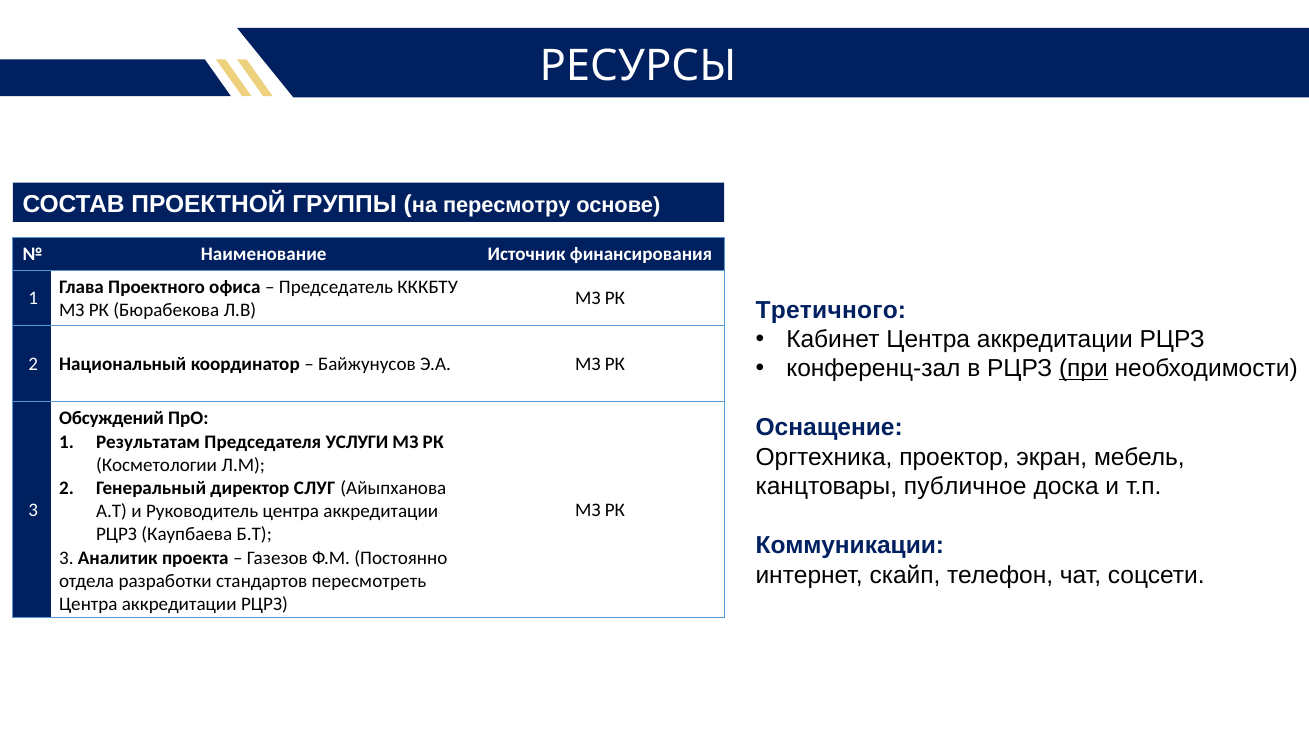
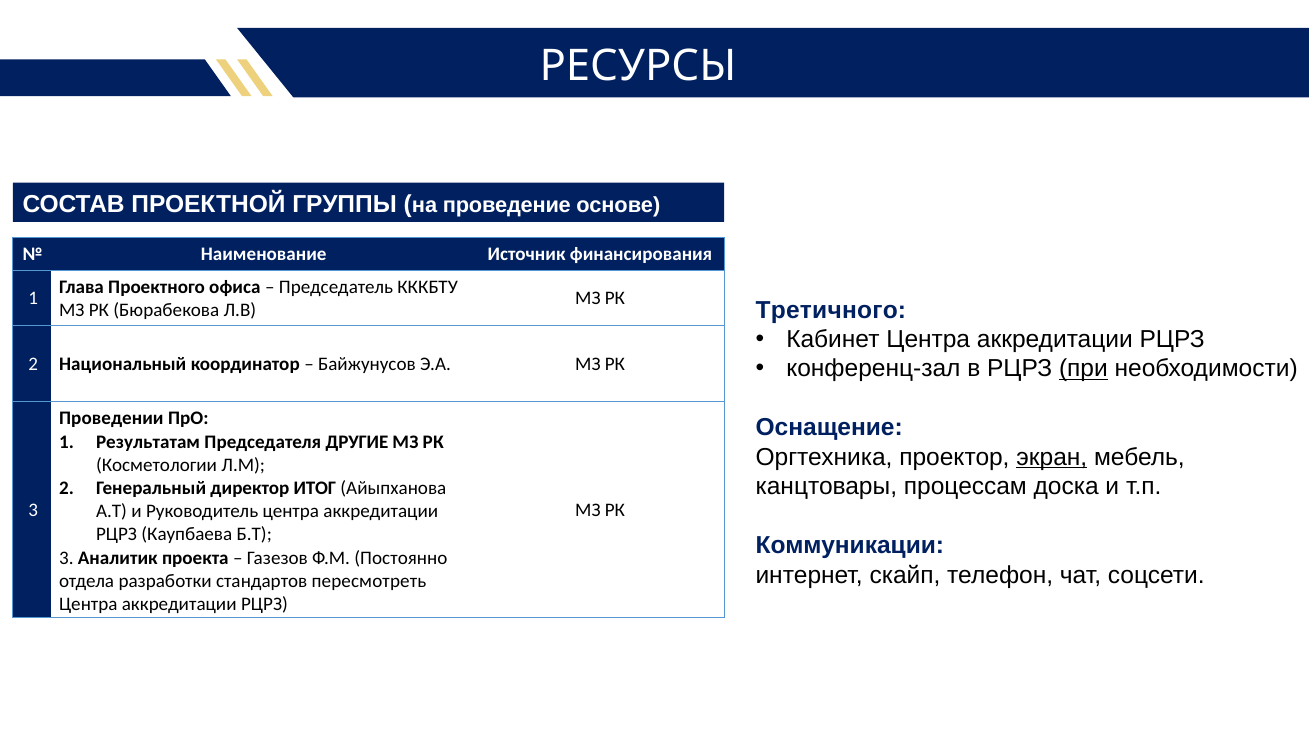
пересмотру: пересмотру -> проведение
Обсуждений: Обсуждений -> Проведении
УСЛУГИ: УСЛУГИ -> ДРУГИЕ
экран underline: none -> present
публичное: публичное -> процессам
СЛУГ: СЛУГ -> ИТОГ
